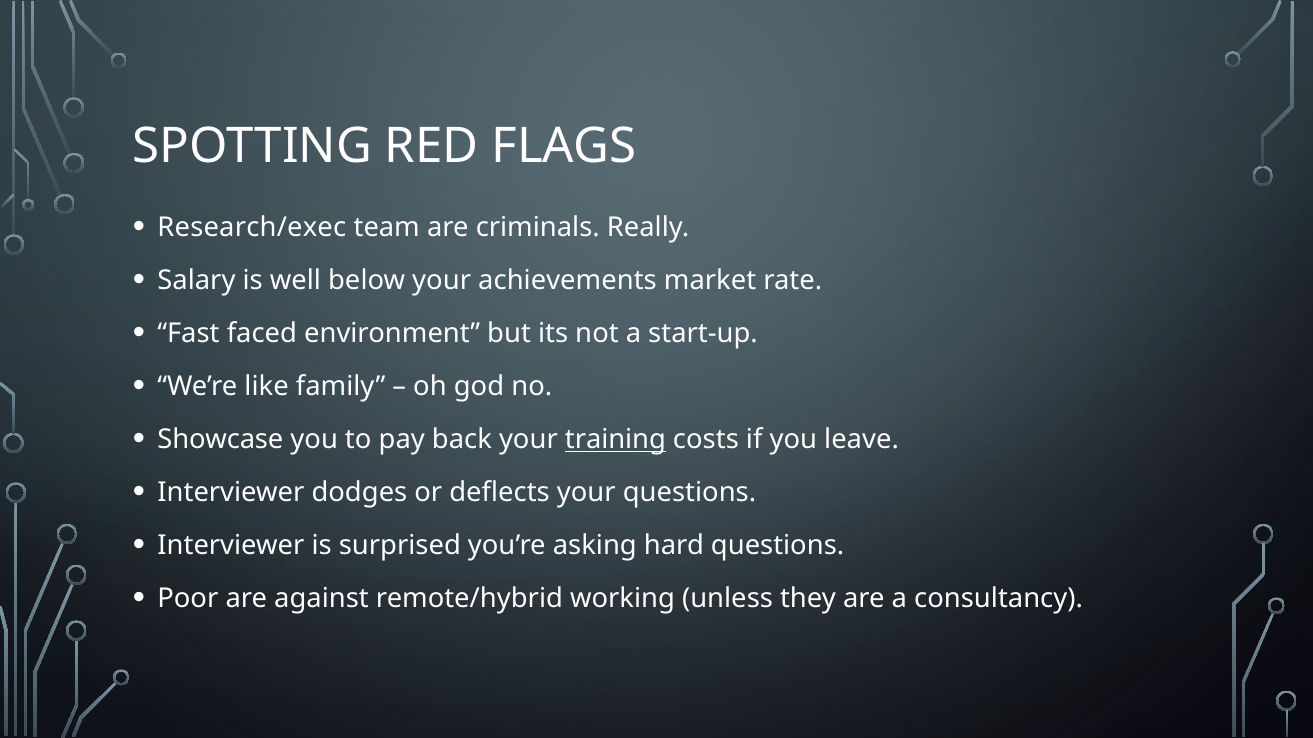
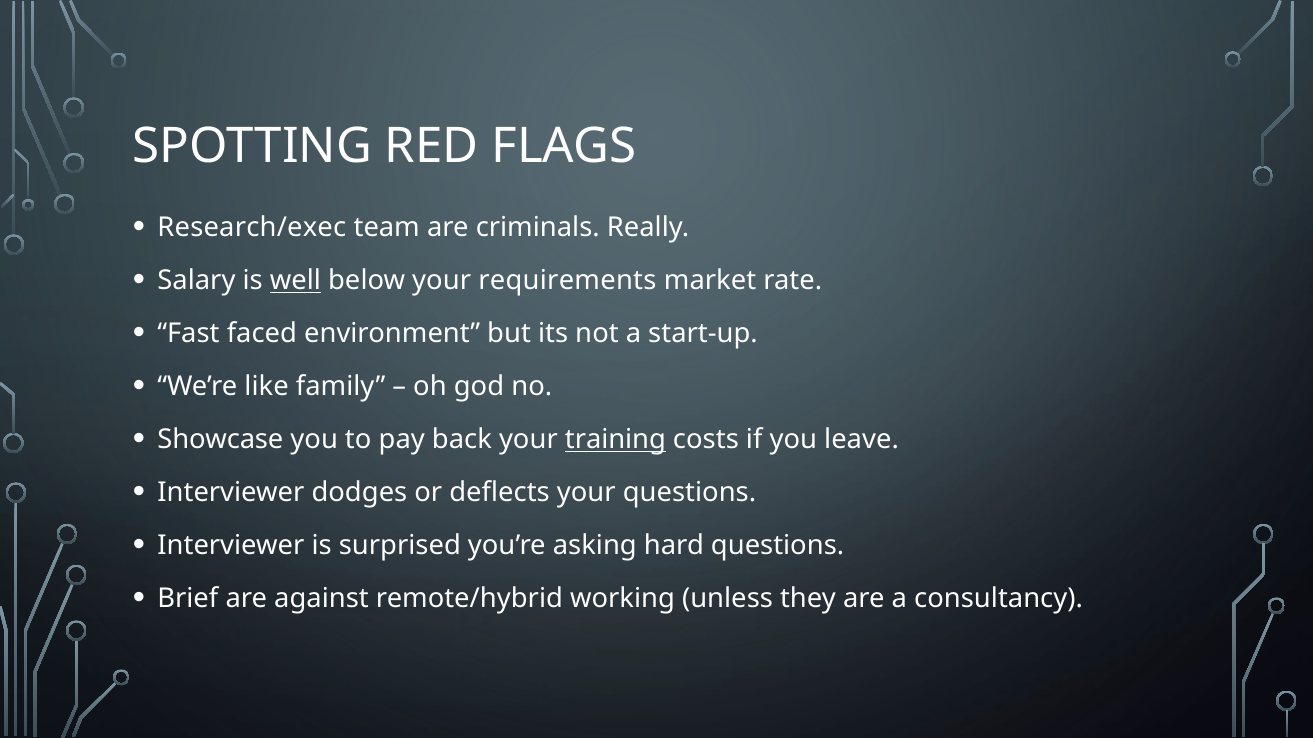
well underline: none -> present
achievements: achievements -> requirements
Poor: Poor -> Brief
